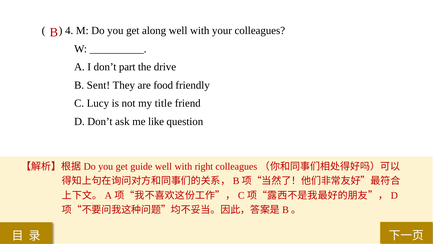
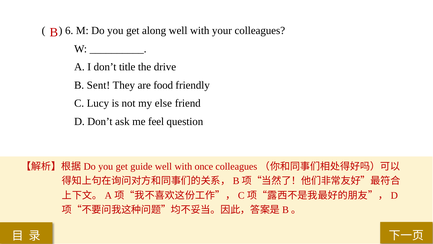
4: 4 -> 6
part: part -> title
title: title -> else
like: like -> feel
right: right -> once
